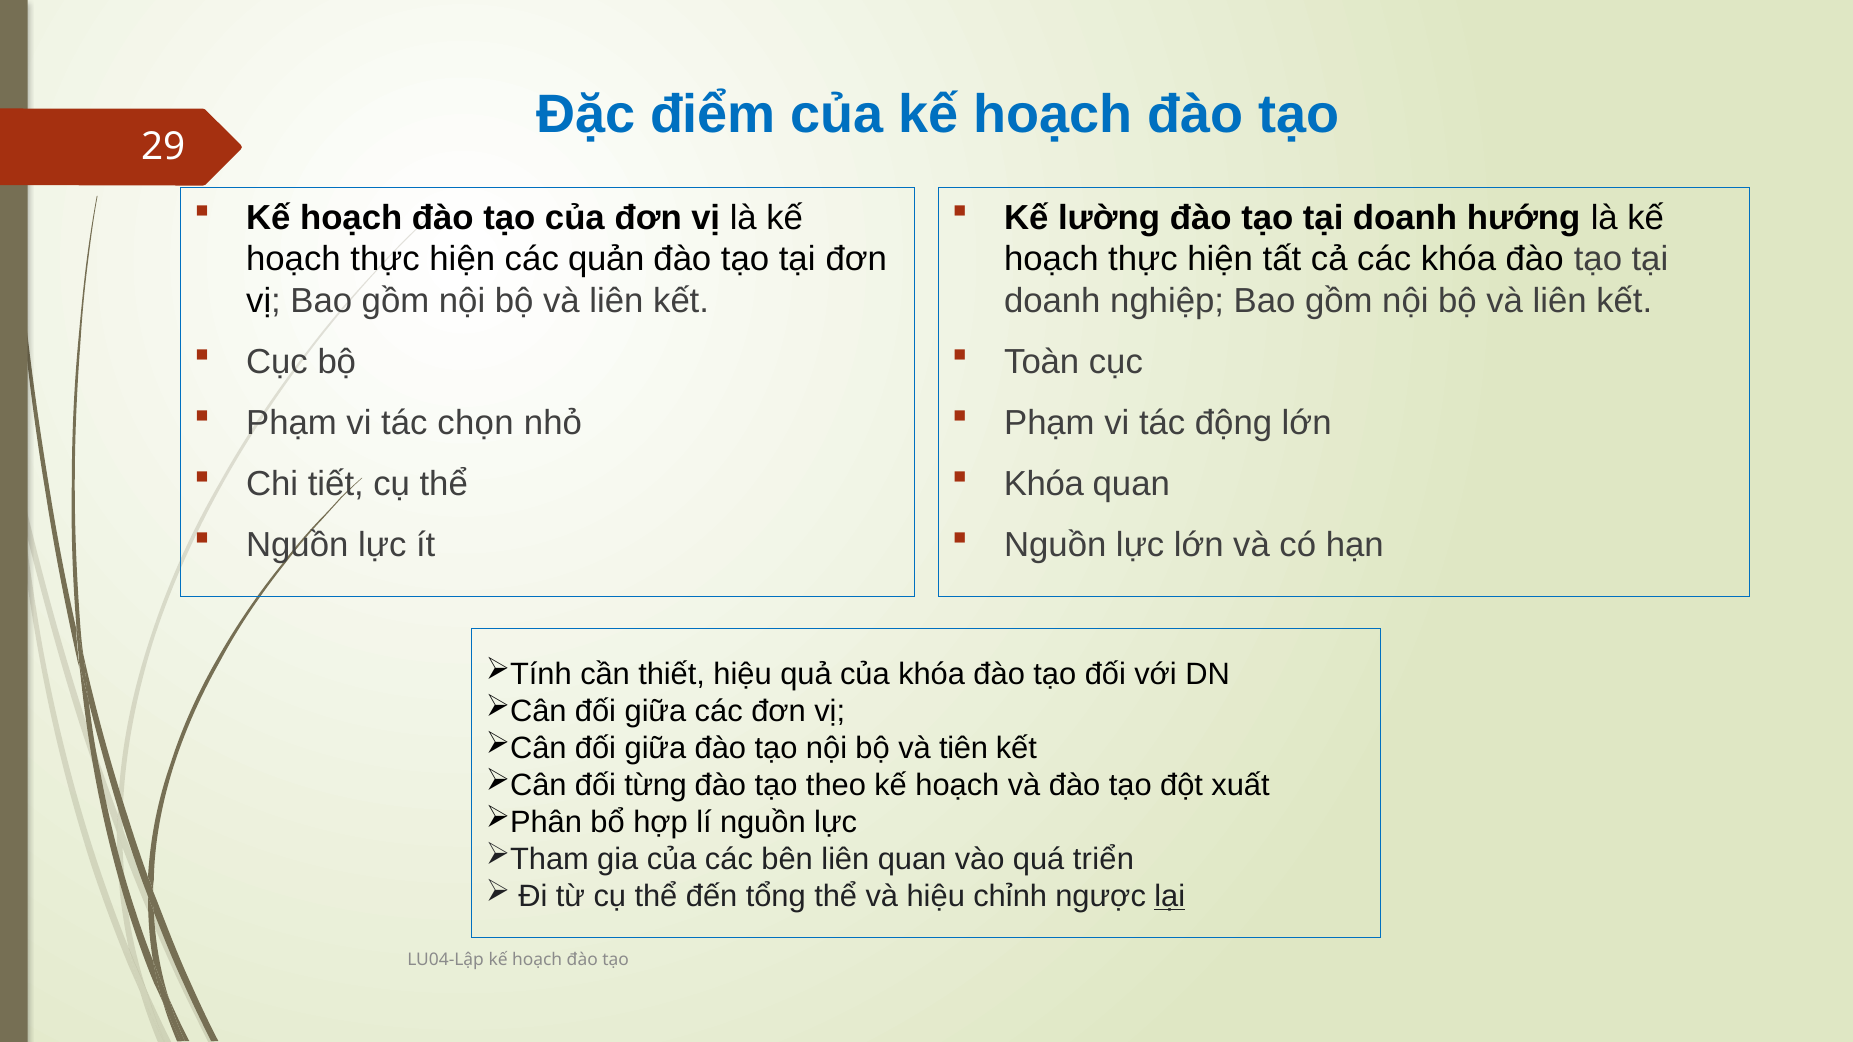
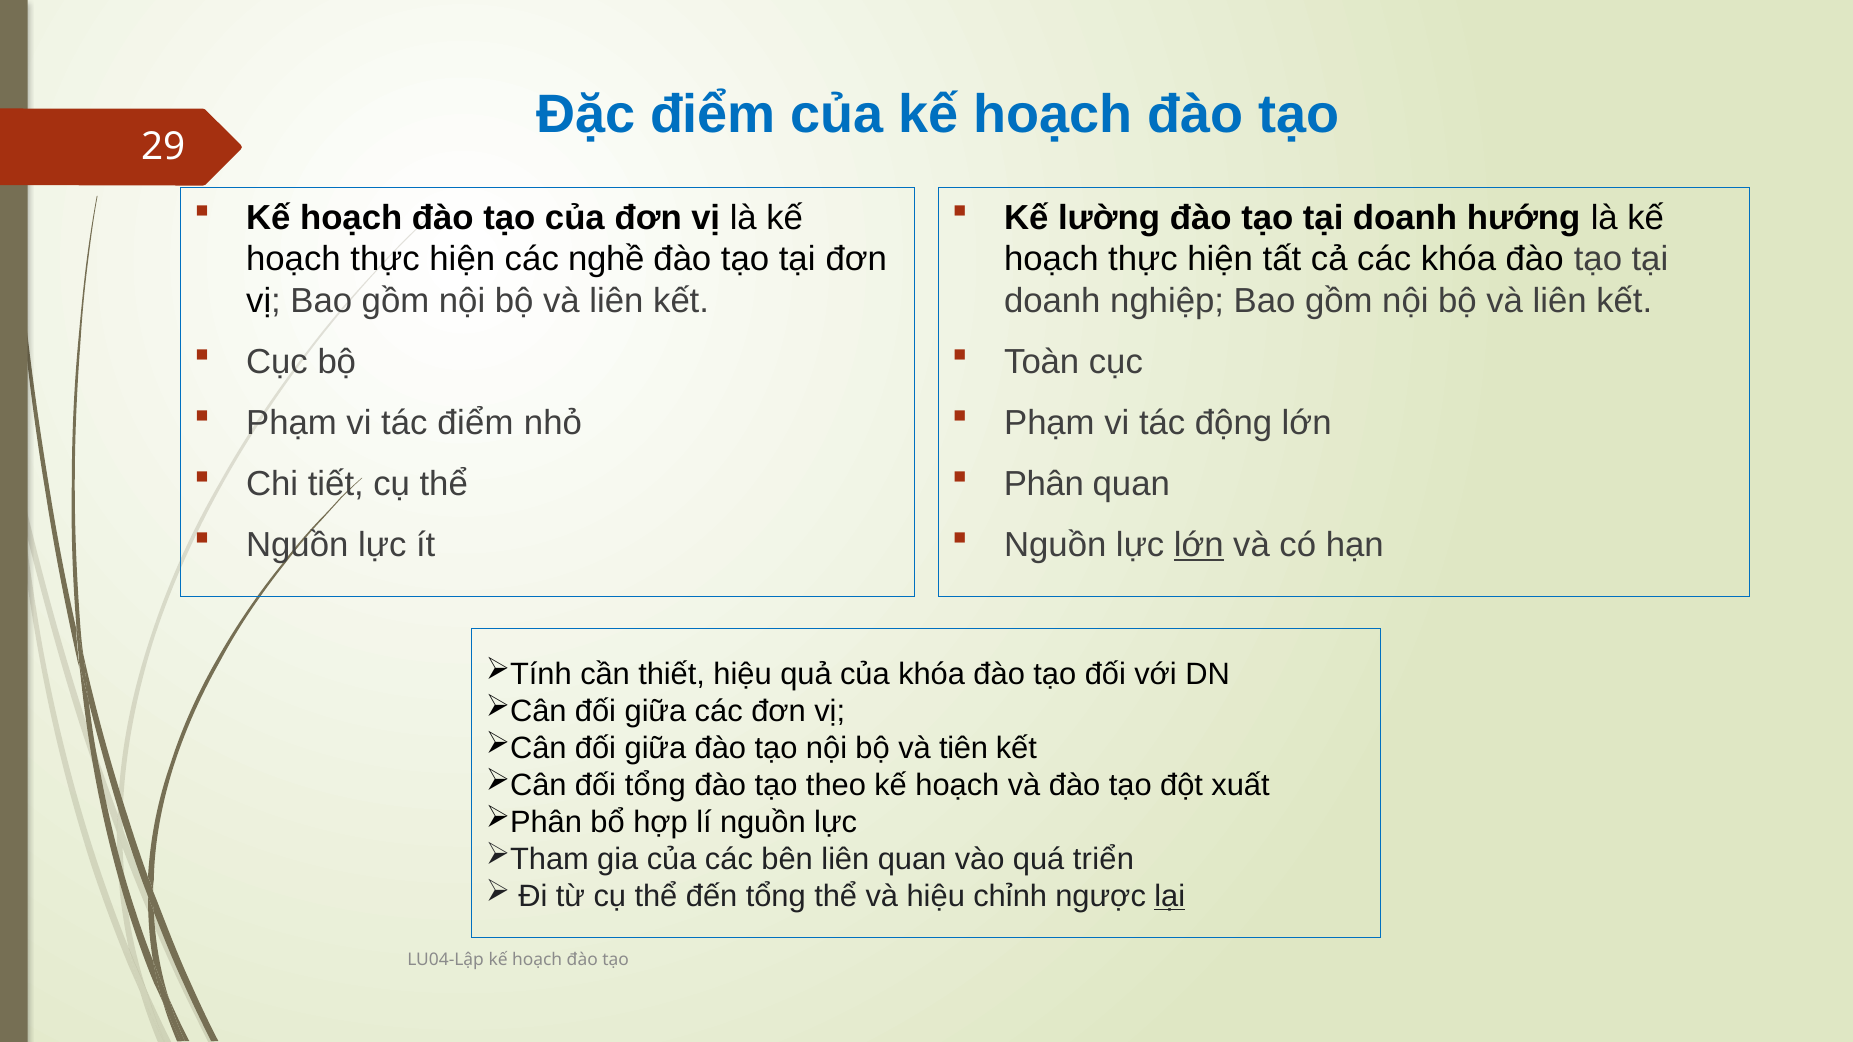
quản: quản -> nghề
tác chọn: chọn -> điểm
Khóa at (1044, 484): Khóa -> Phân
lớn at (1199, 545) underline: none -> present
đối từng: từng -> tổng
